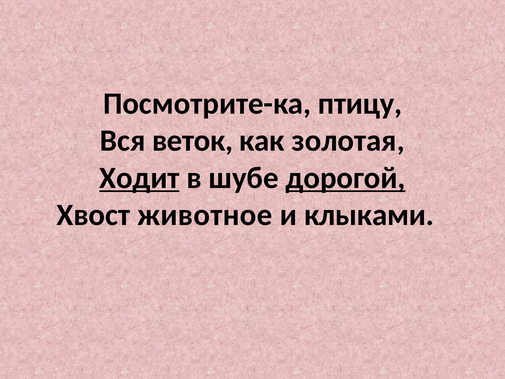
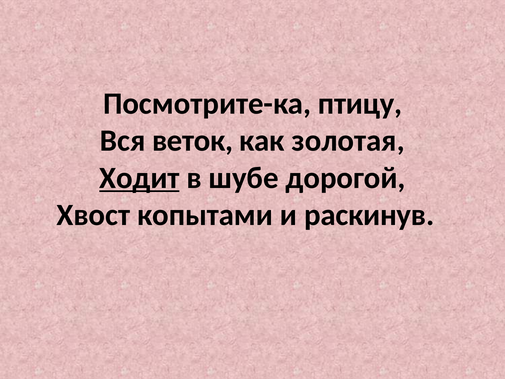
дорогой underline: present -> none
животное: животное -> копытами
клыками: клыками -> раскинув
